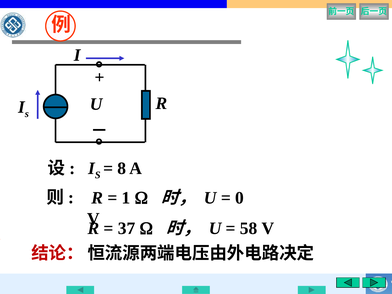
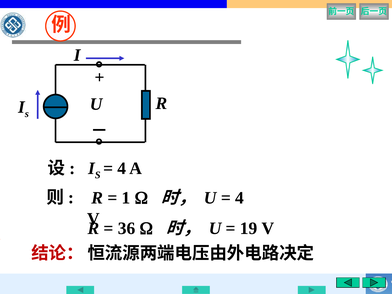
8 at (122, 168): 8 -> 4
0 at (240, 198): 0 -> 4
37: 37 -> 36
58: 58 -> 19
